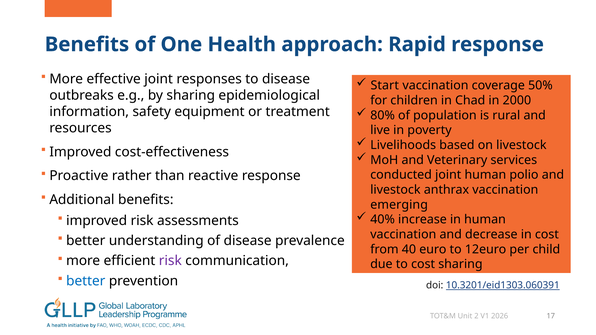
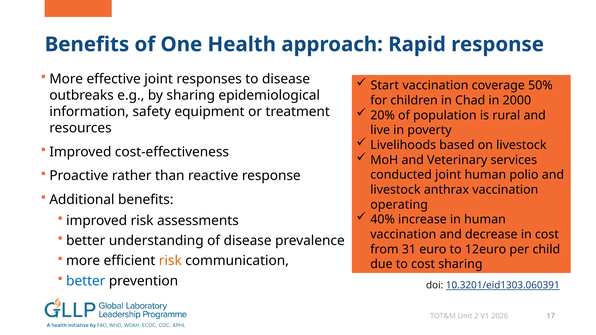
80%: 80% -> 20%
emerging: emerging -> operating
40: 40 -> 31
risk at (170, 261) colour: purple -> orange
